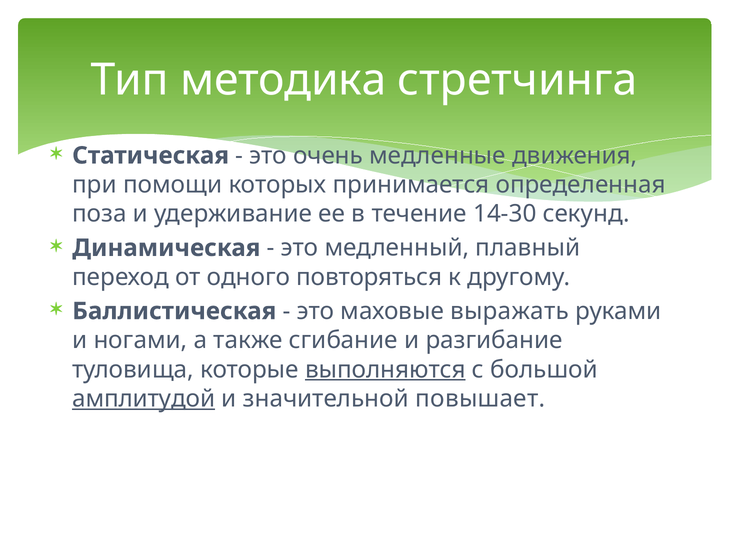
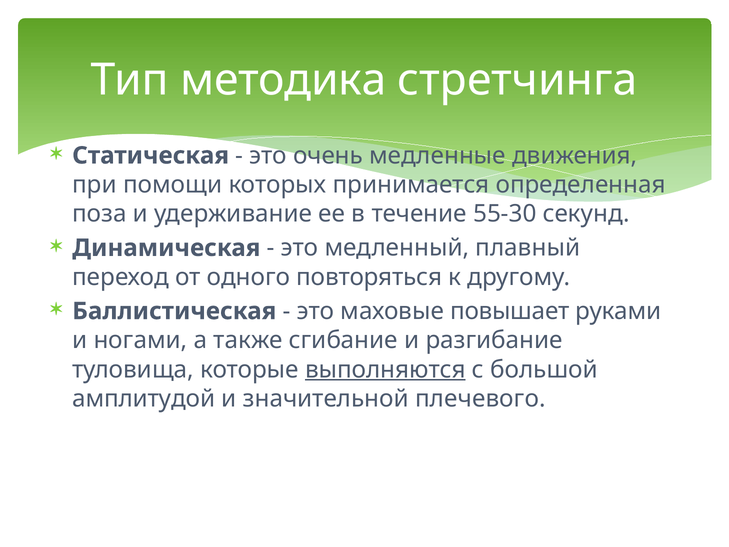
14-30: 14-30 -> 55-30
выражать: выражать -> повышает
амплитудой underline: present -> none
повышает: повышает -> плечевого
